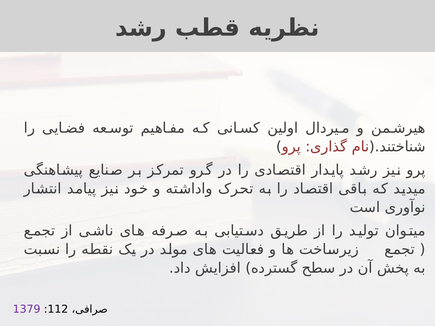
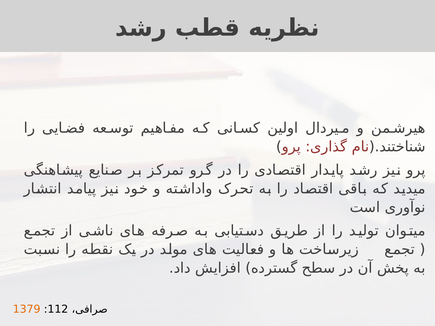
1379 colour: purple -> orange
